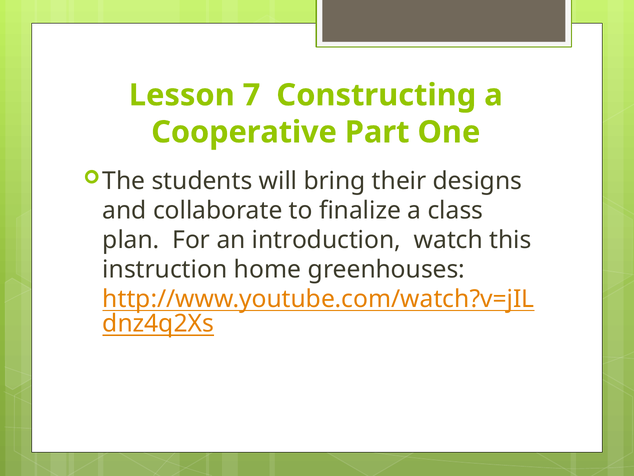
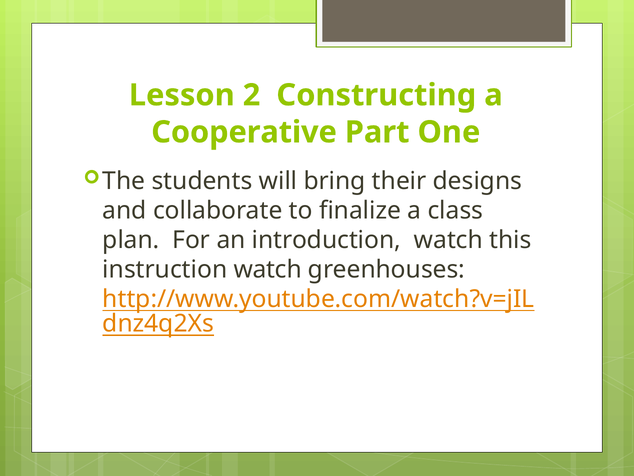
7: 7 -> 2
instruction home: home -> watch
